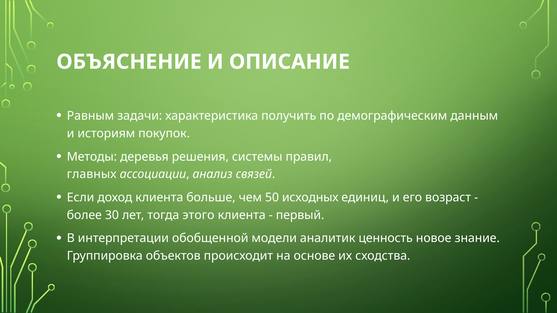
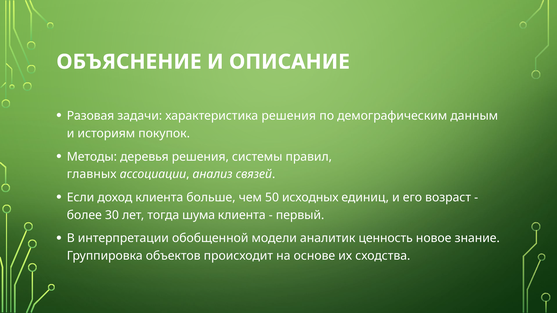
Равным: Равным -> Разовая
характеристика получить: получить -> решения
этого: этого -> шума
